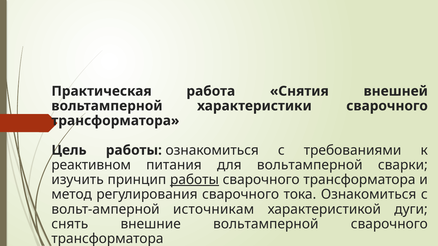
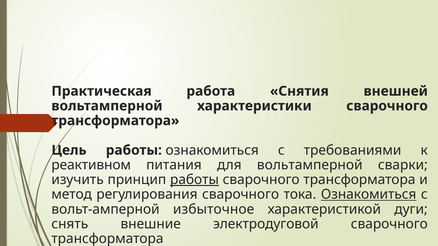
Ознакомиться at (369, 195) underline: none -> present
источникам: источникам -> избыточное
внешние вольтамперной: вольтамперной -> электродуговой
